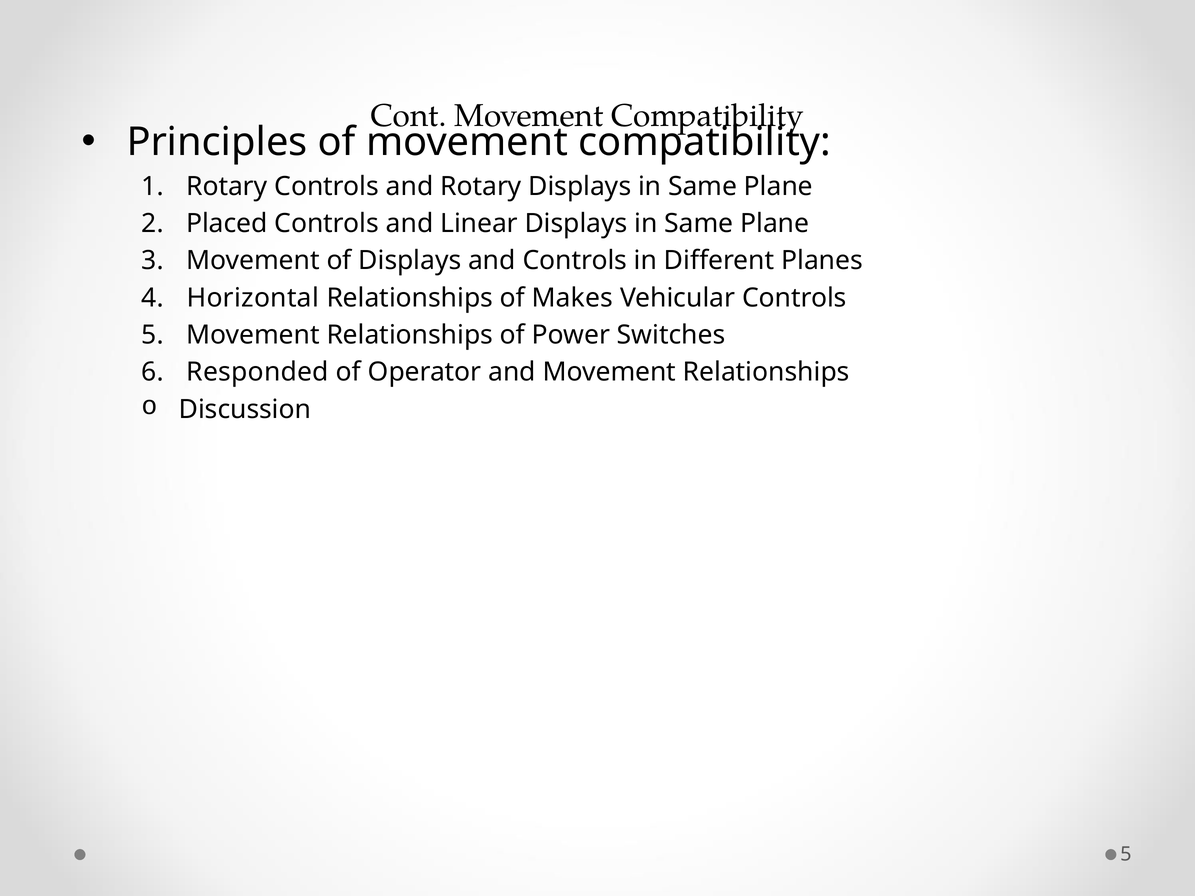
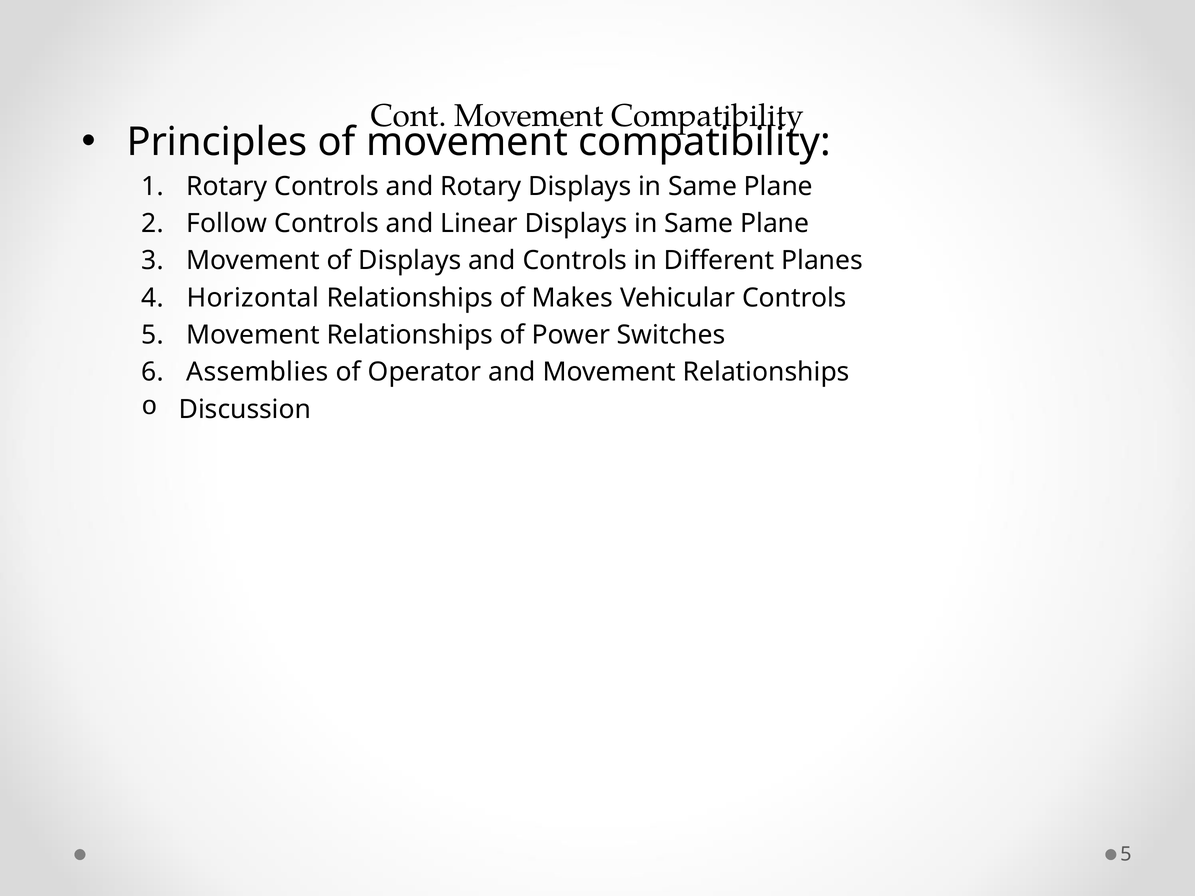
Placed: Placed -> Follow
Responded: Responded -> Assemblies
